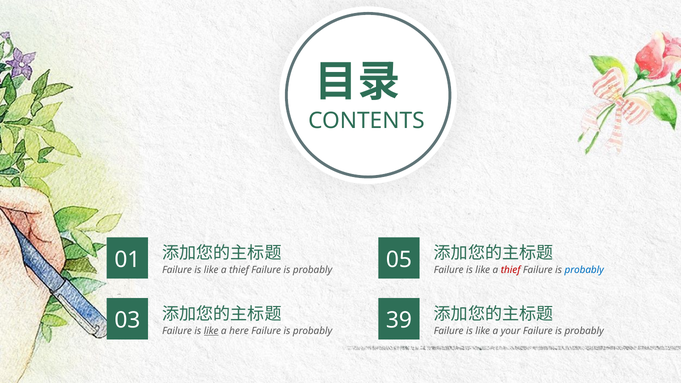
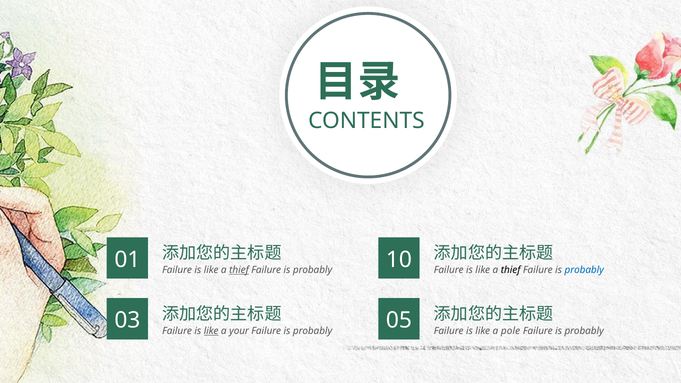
thief at (239, 270) underline: none -> present
05: 05 -> 10
thief at (511, 270) colour: red -> black
here: here -> your
39: 39 -> 05
your: your -> pole
